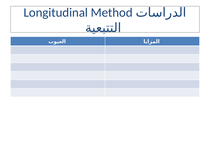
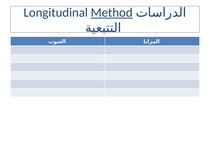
Method underline: none -> present
